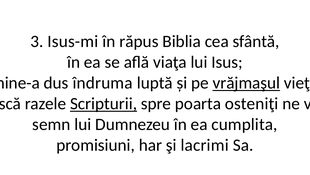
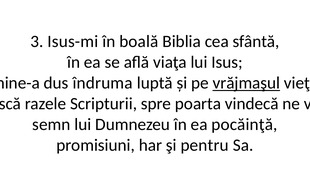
în răpus: răpus -> boală
Scripturii underline: present -> none
osteniţi: osteniţi -> vindecă
cumplita: cumplita -> pocăinţă
şi lacrimi: lacrimi -> pentru
